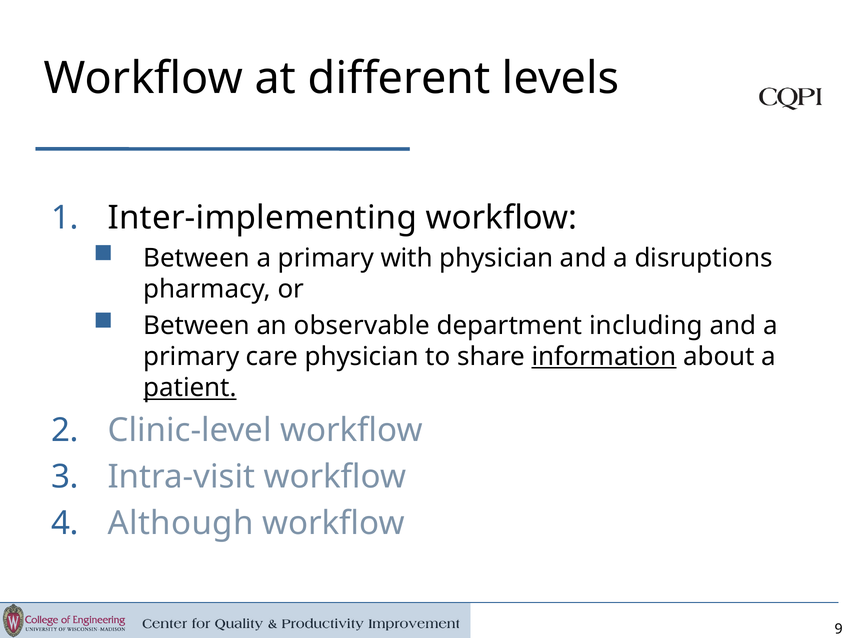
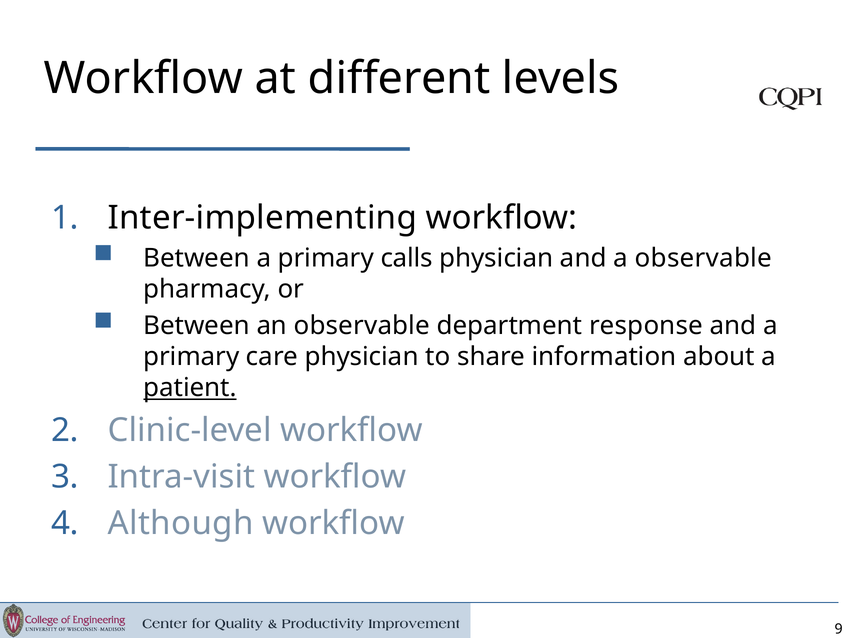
with: with -> calls
a disruptions: disruptions -> observable
including: including -> response
information underline: present -> none
